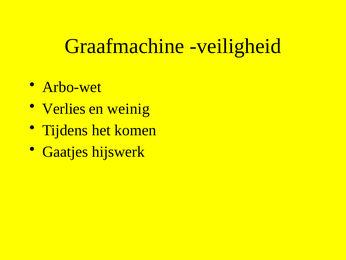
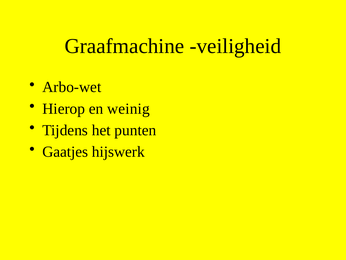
Verlies: Verlies -> Hierop
komen: komen -> punten
